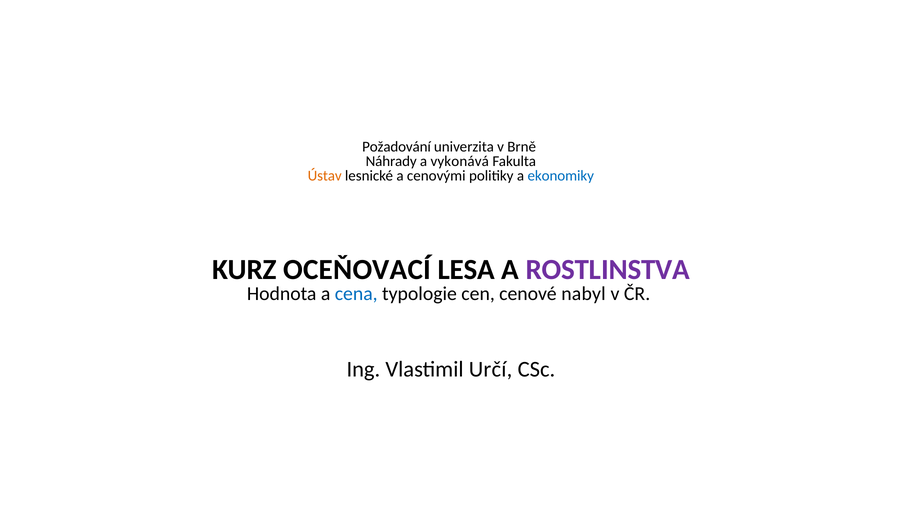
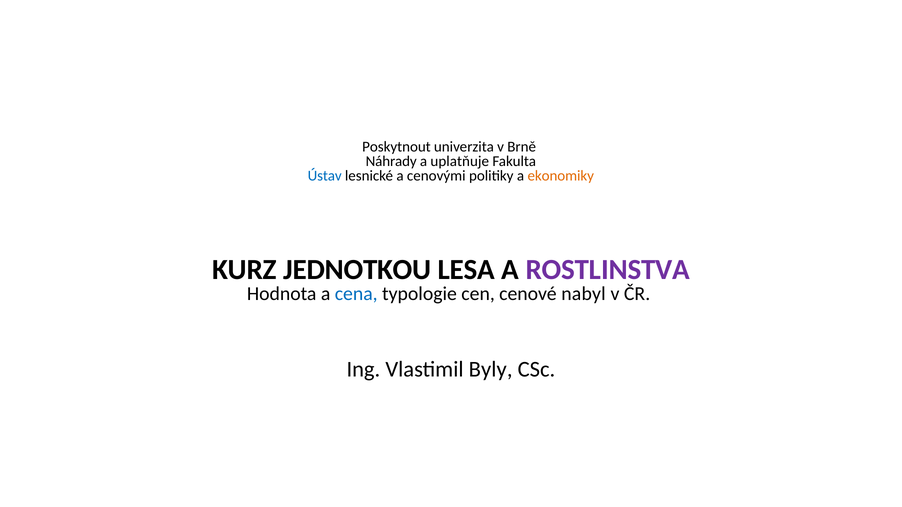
Požadování: Požadování -> Poskytnout
vykonává: vykonává -> uplatňuje
Ústav colour: orange -> blue
ekonomiky colour: blue -> orange
OCEŇOVACÍ: OCEŇOVACÍ -> JEDNOTKOU
Určí: Určí -> Byly
